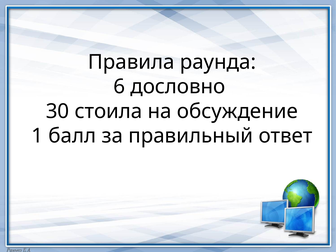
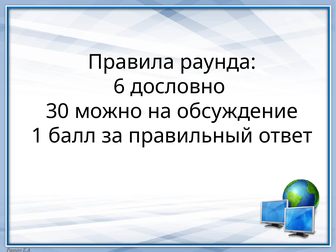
стоила: стоила -> можно
